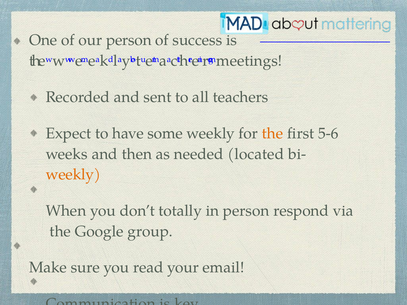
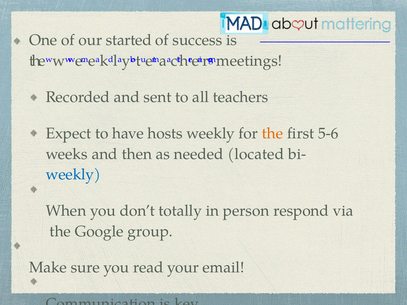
our person: person -> started
some: some -> hosts
weekly at (73, 175) colour: orange -> blue
